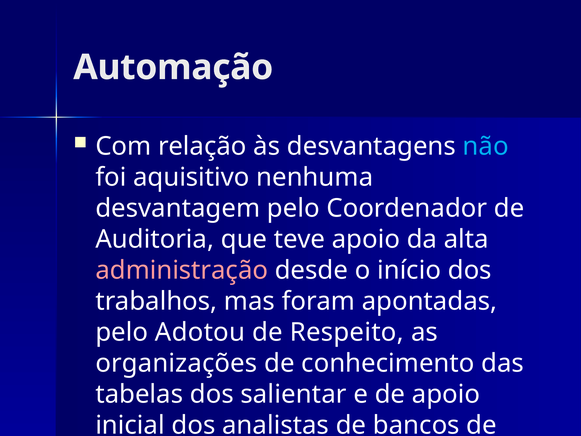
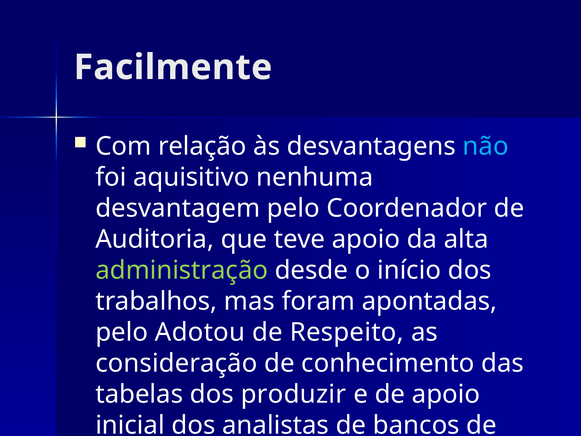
Automação: Automação -> Facilmente
administração colour: pink -> light green
organizações: organizações -> consideração
salientar: salientar -> produzir
